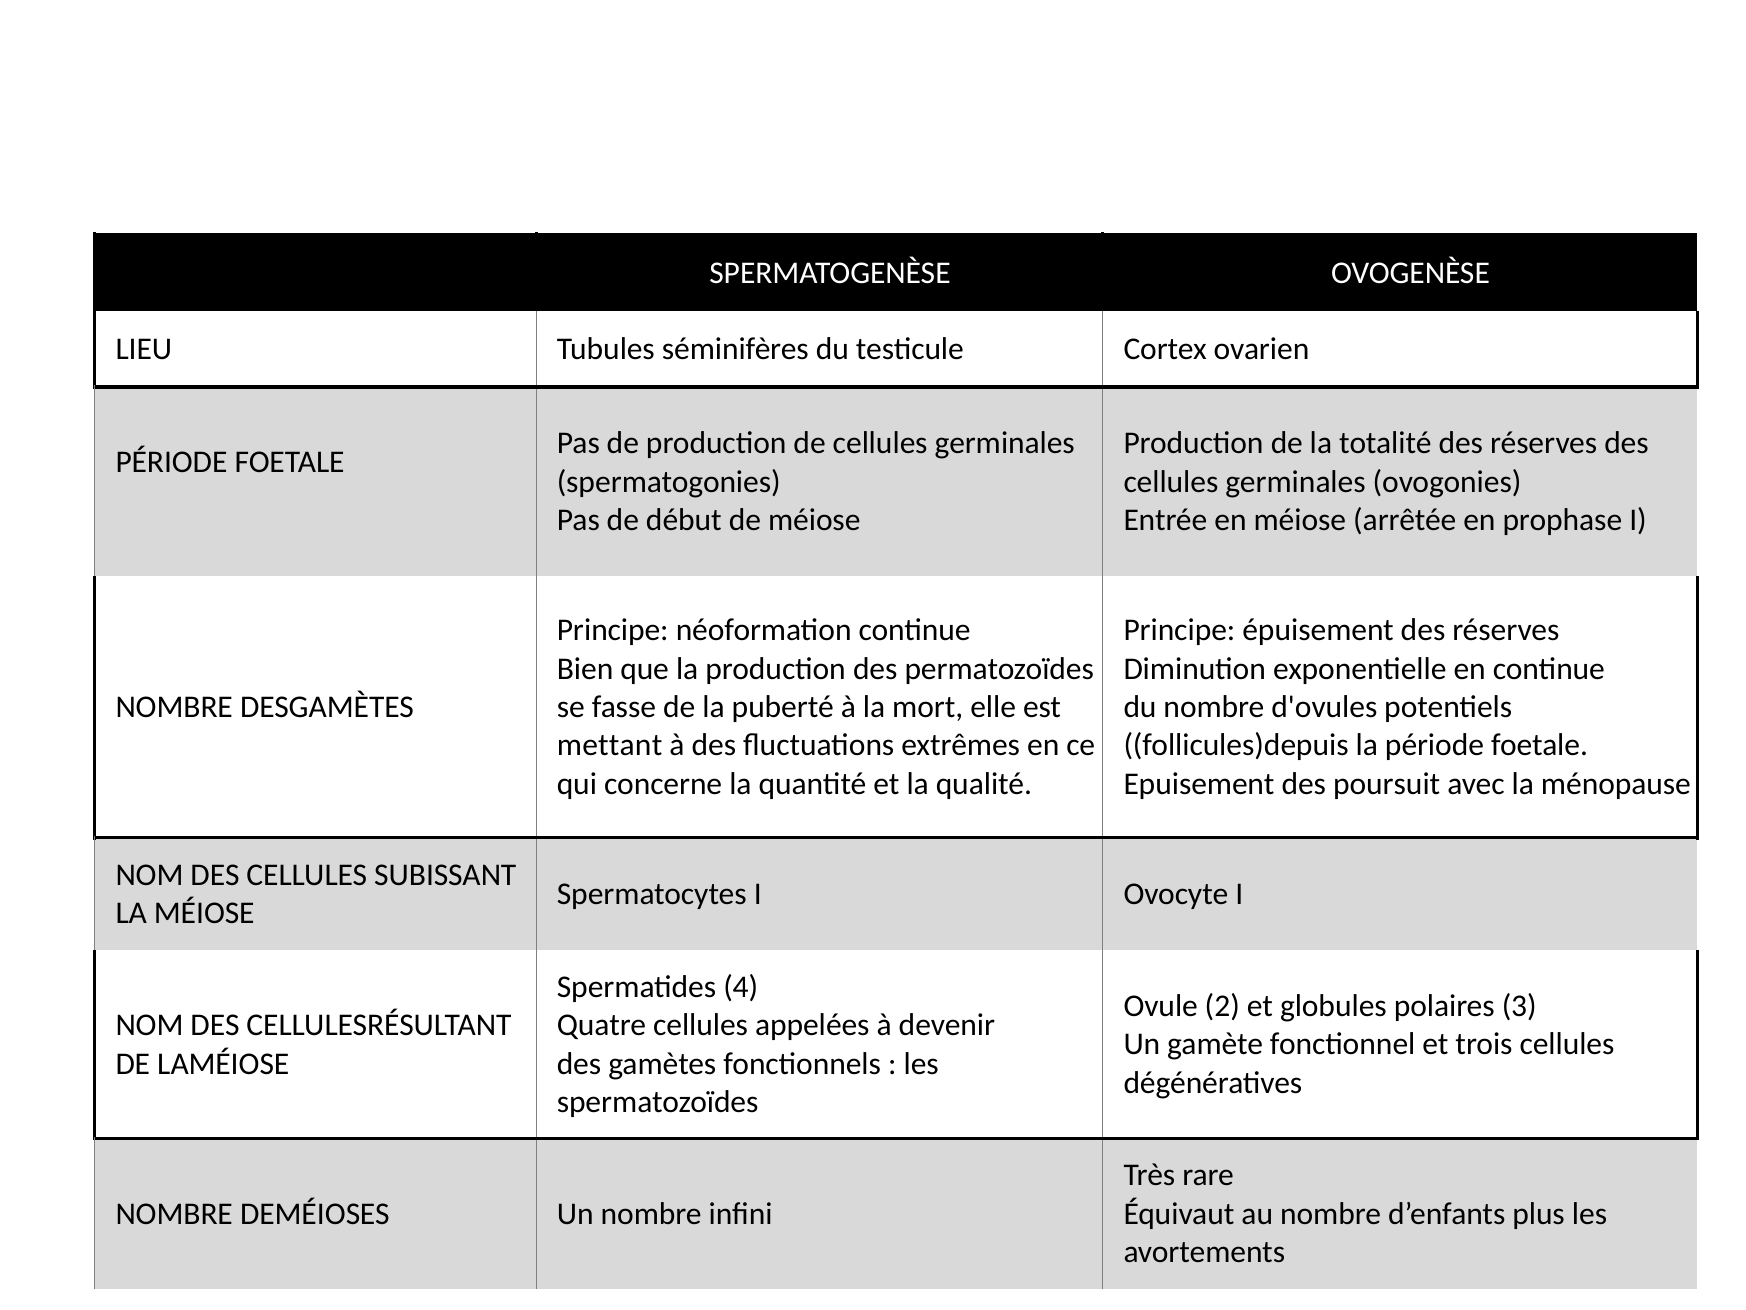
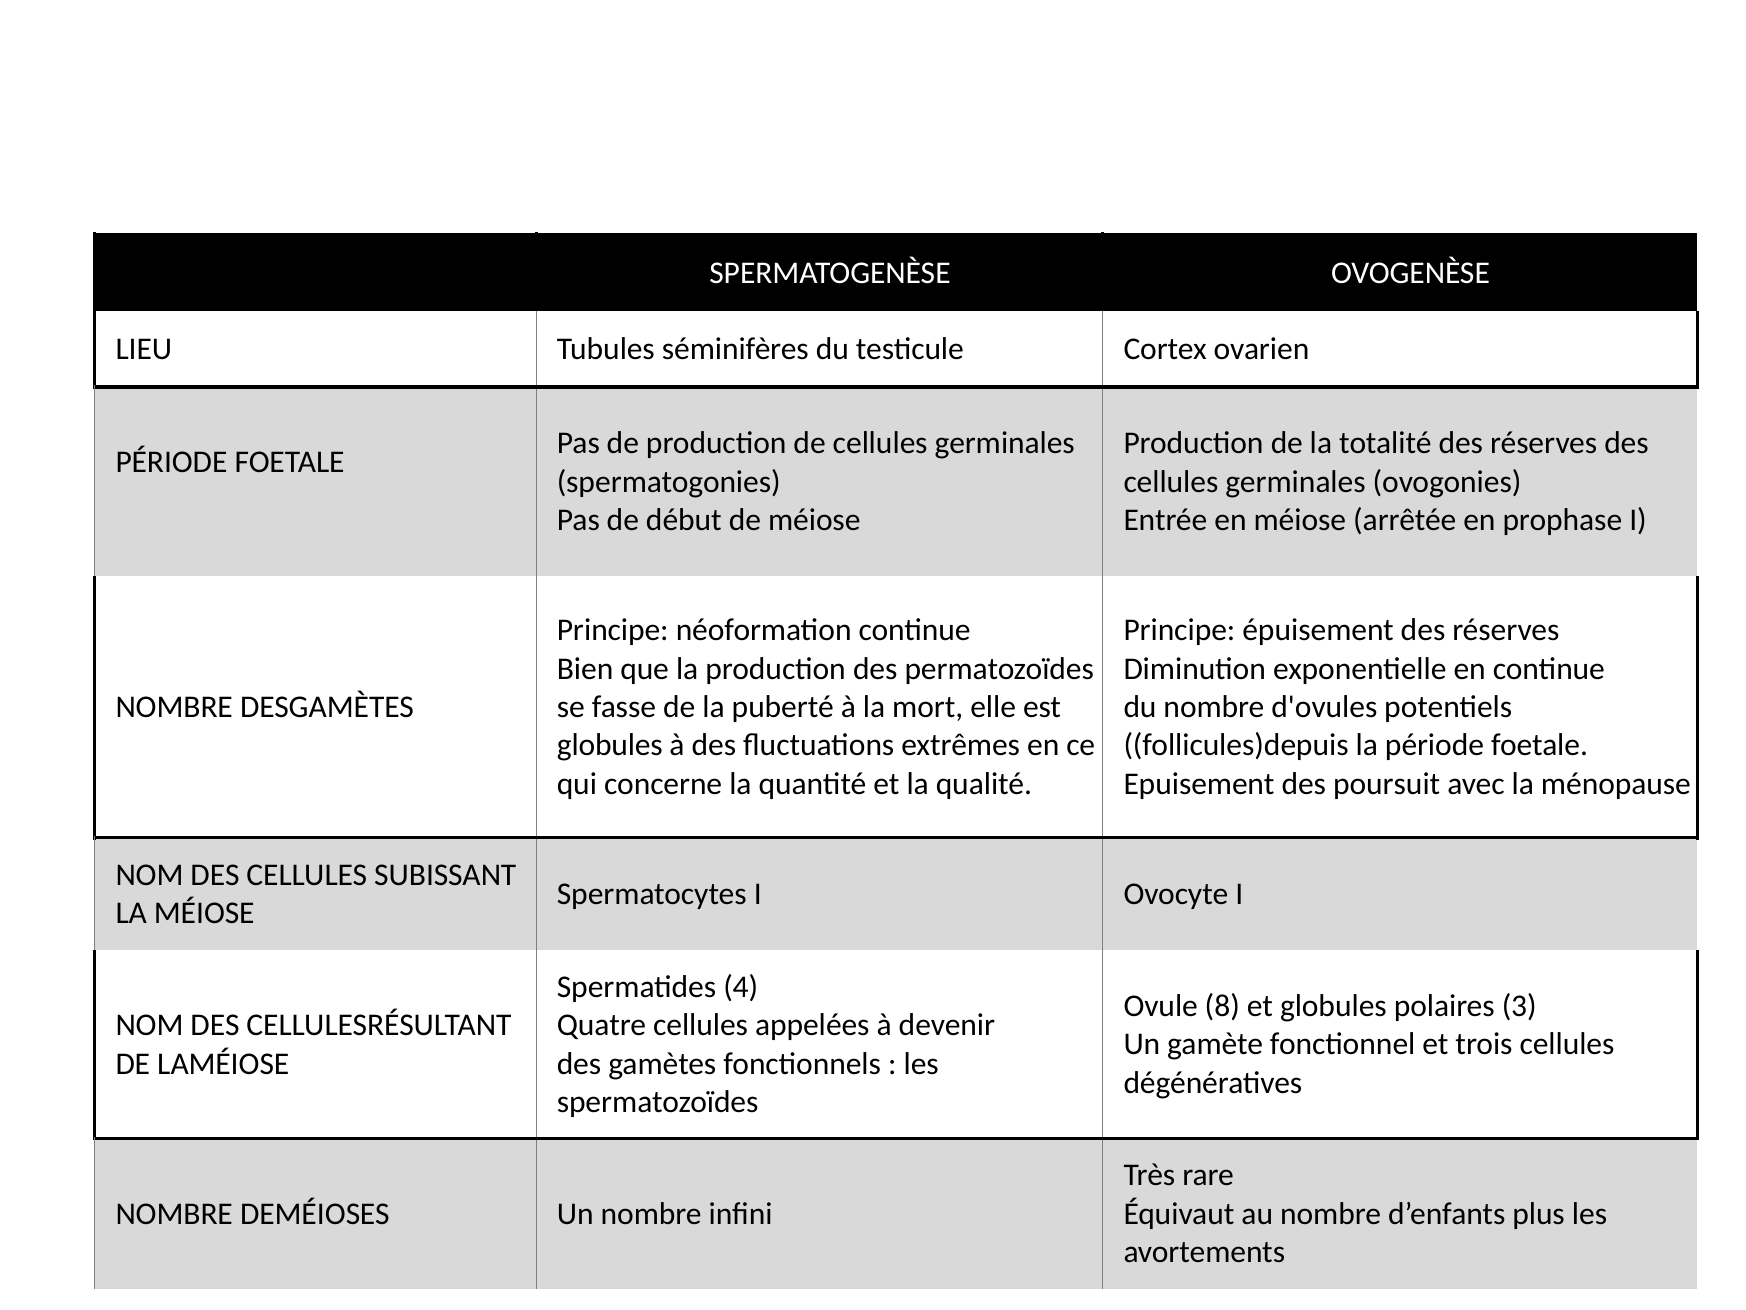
mettant at (610, 745): mettant -> globules
2: 2 -> 8
